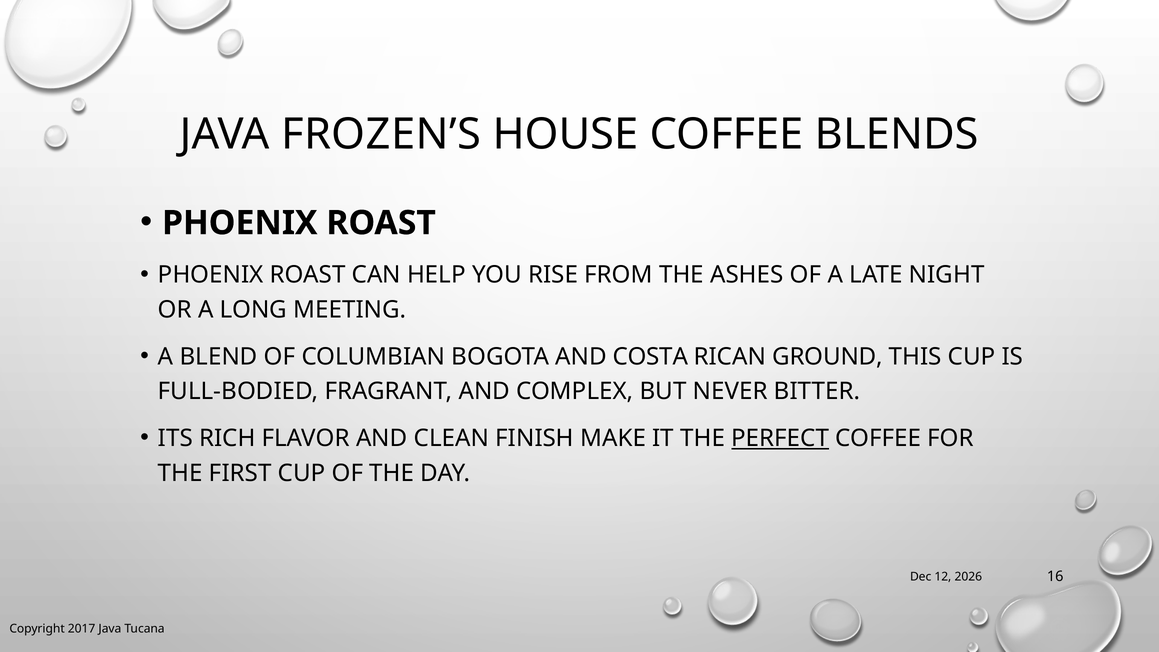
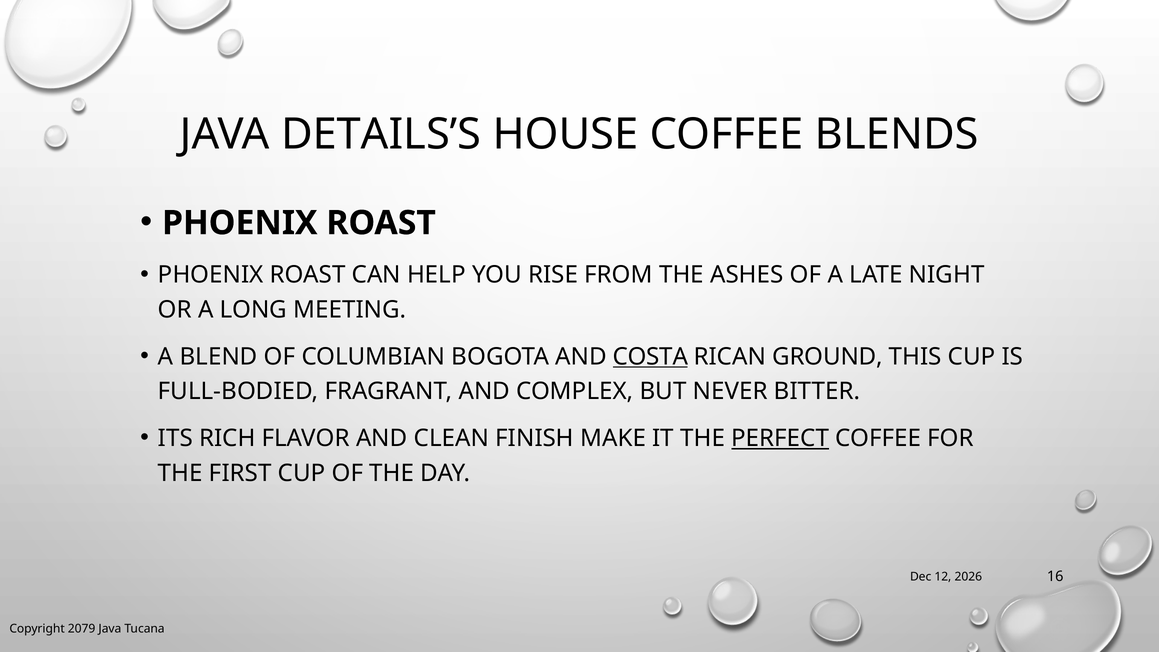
FROZEN’S: FROZEN’S -> DETAILS’S
COSTA underline: none -> present
2017: 2017 -> 2079
